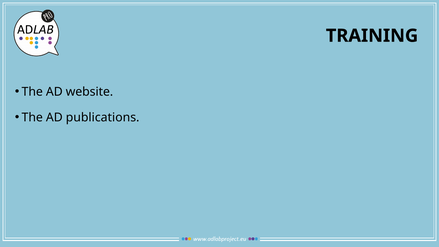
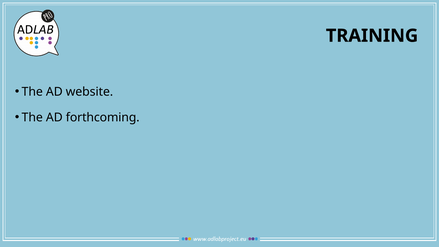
publications: publications -> forthcoming
